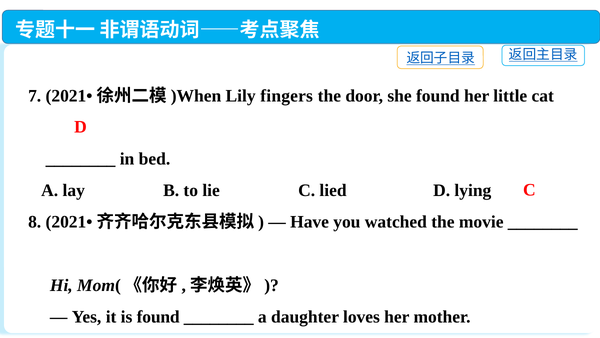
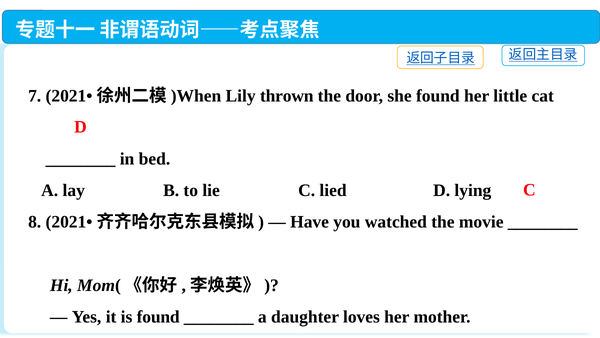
fingers: fingers -> thrown
